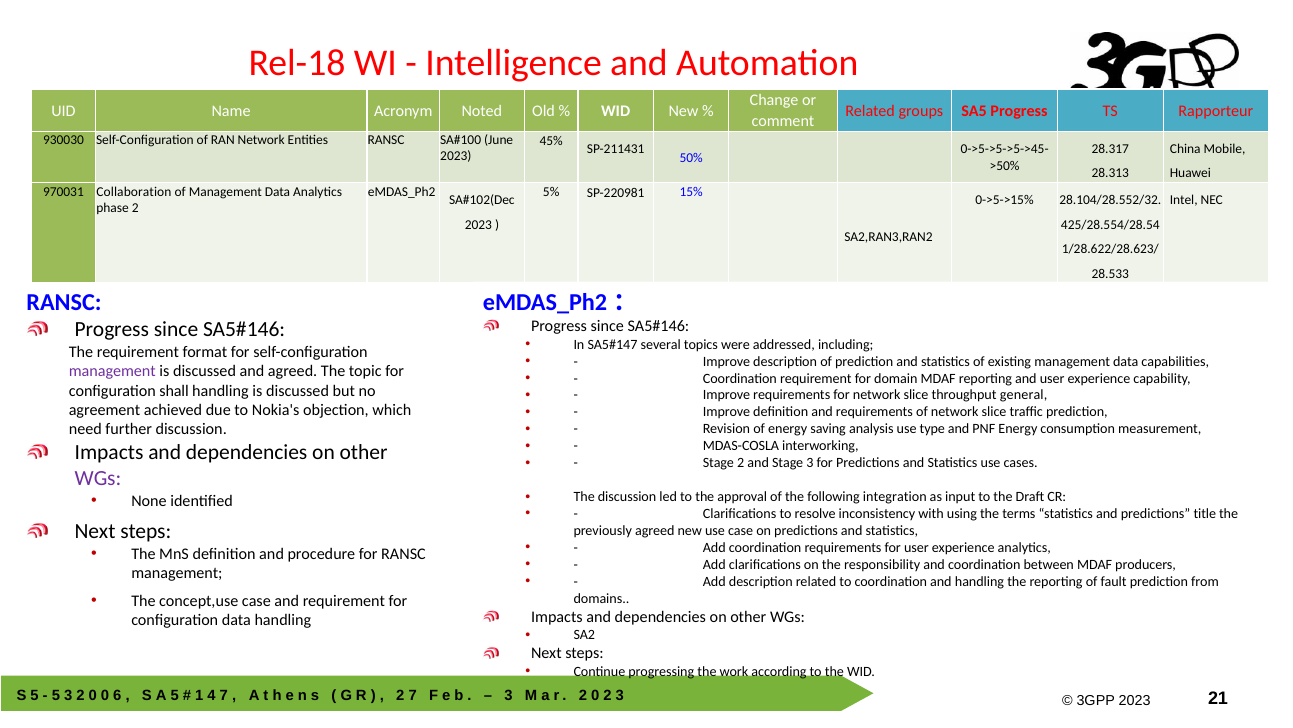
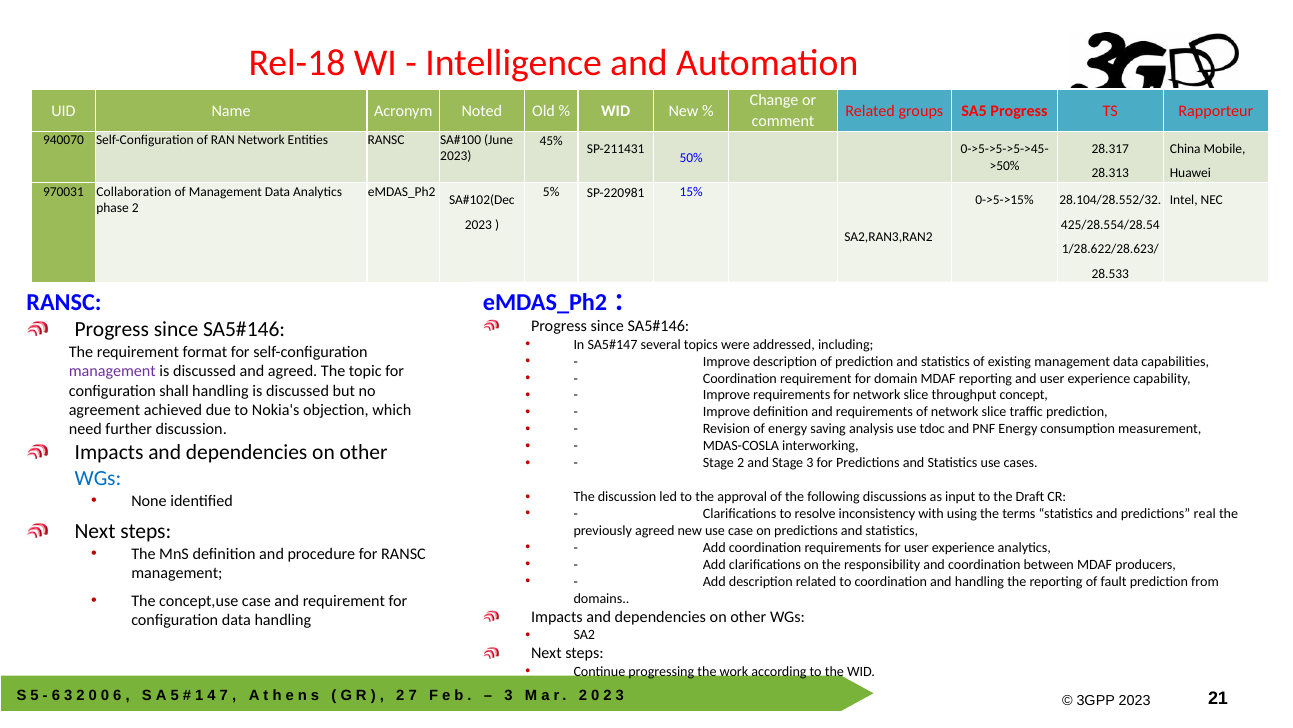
930030: 930030 -> 940070
general: general -> concept
type: type -> tdoc
WGs at (98, 478) colour: purple -> blue
integration: integration -> discussions
title: title -> real
5 at (56, 694): 5 -> 6
